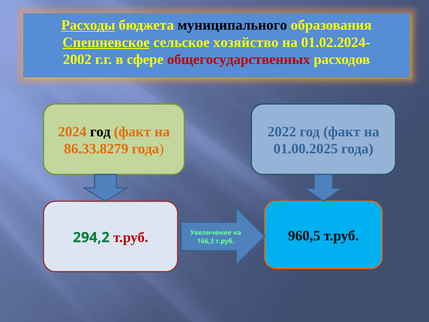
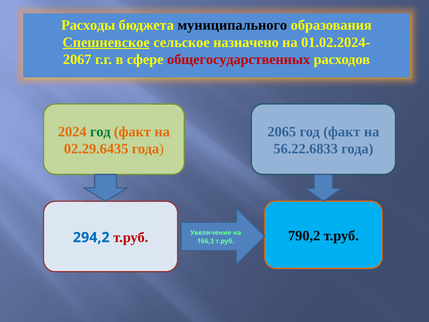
Расходы underline: present -> none
хозяйство: хозяйство -> назначено
2002: 2002 -> 2067
год at (100, 132) colour: black -> green
2022: 2022 -> 2065
86.33.8279: 86.33.8279 -> 02.29.6435
01.00.2025: 01.00.2025 -> 56.22.6833
294,2 colour: green -> blue
960,5: 960,5 -> 790,2
